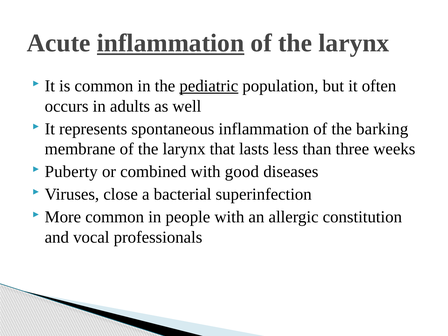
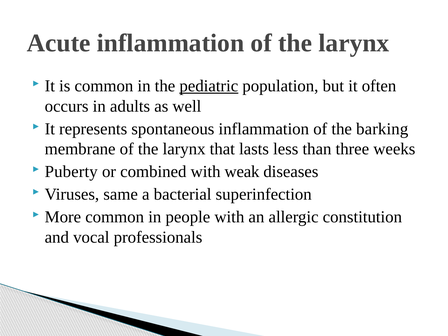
inflammation at (171, 43) underline: present -> none
good: good -> weak
close: close -> same
